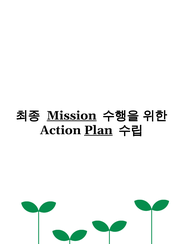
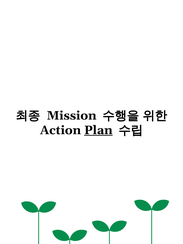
Mission underline: present -> none
